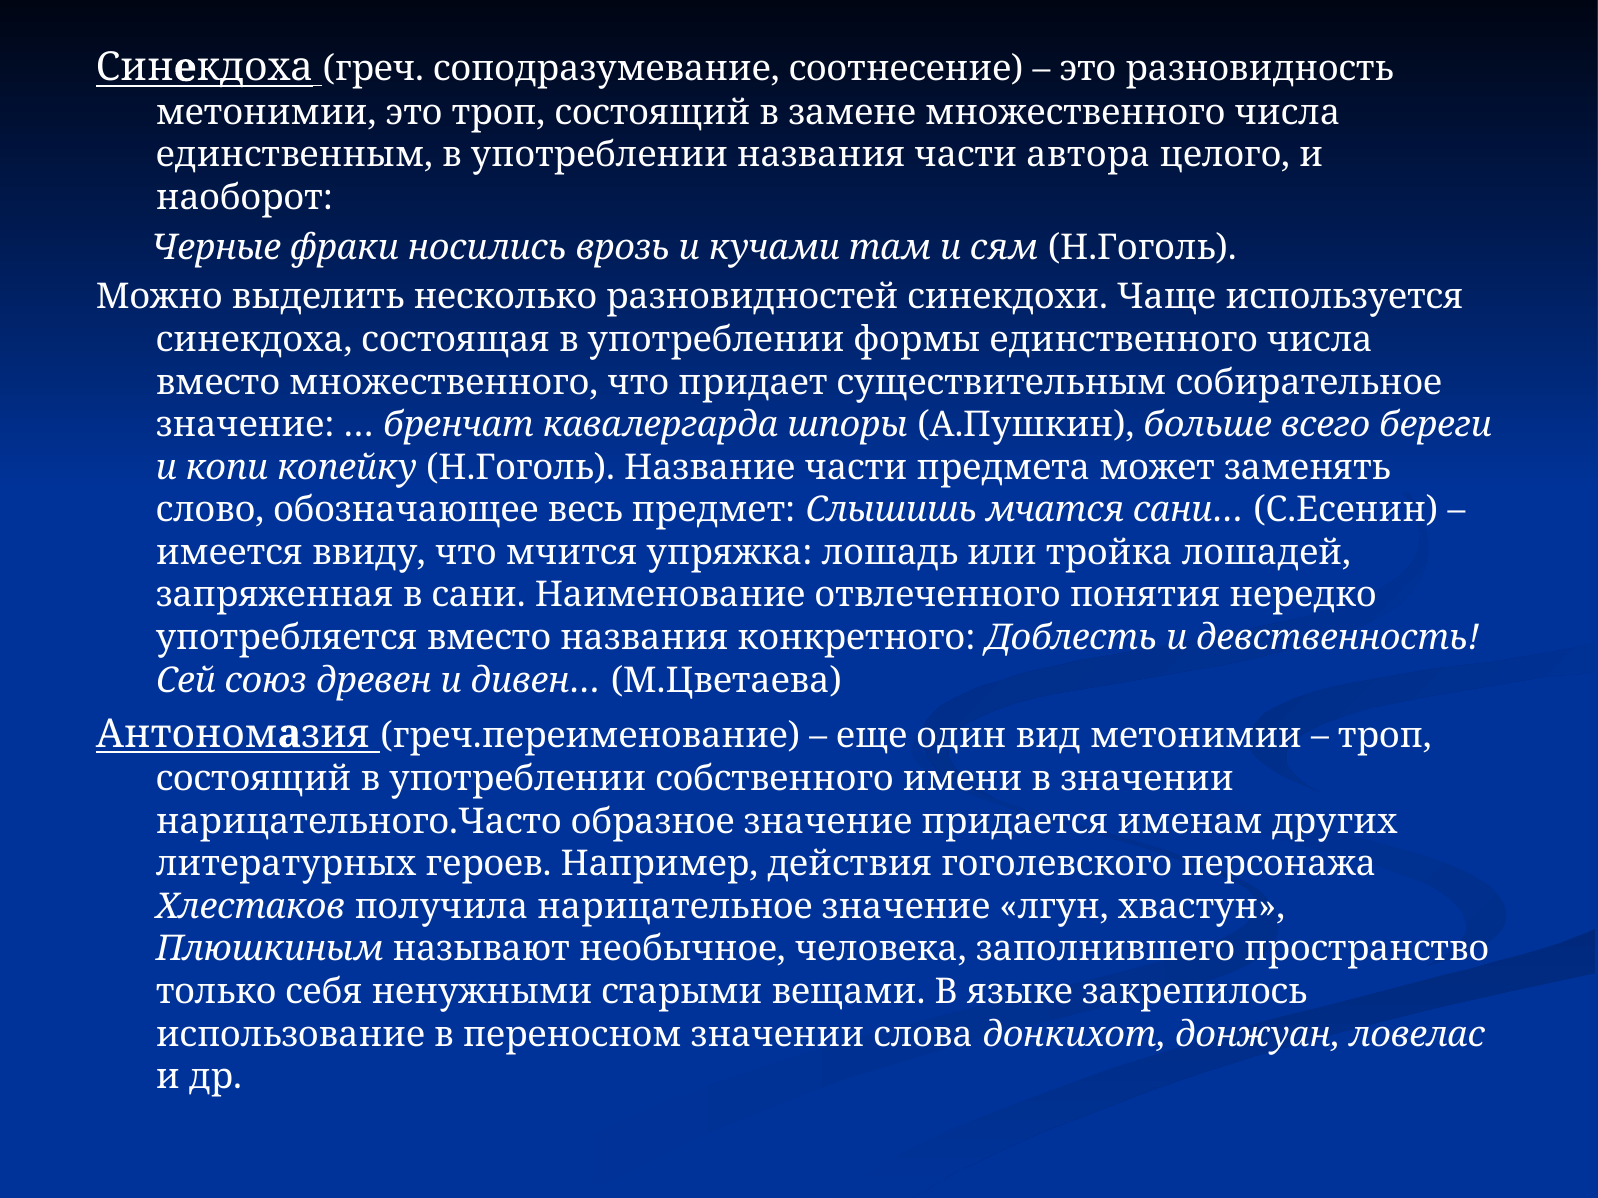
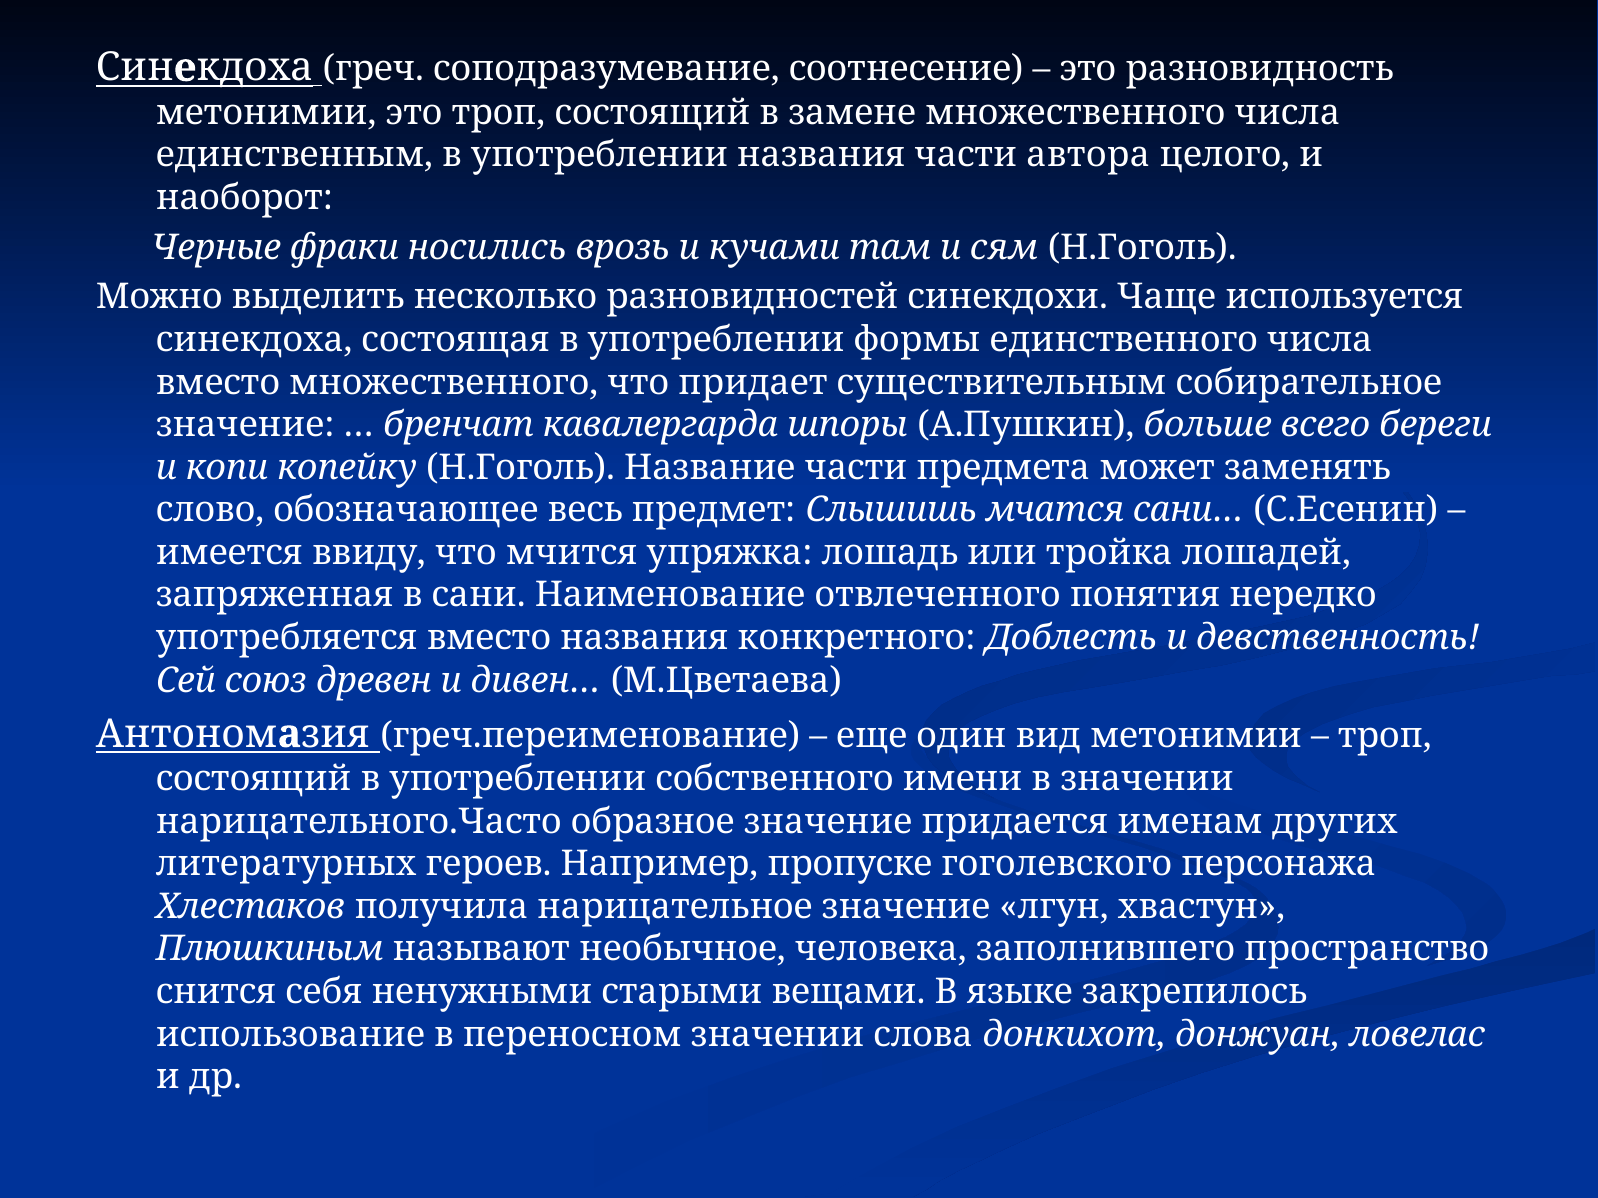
действия: действия -> пропуске
только: только -> снится
